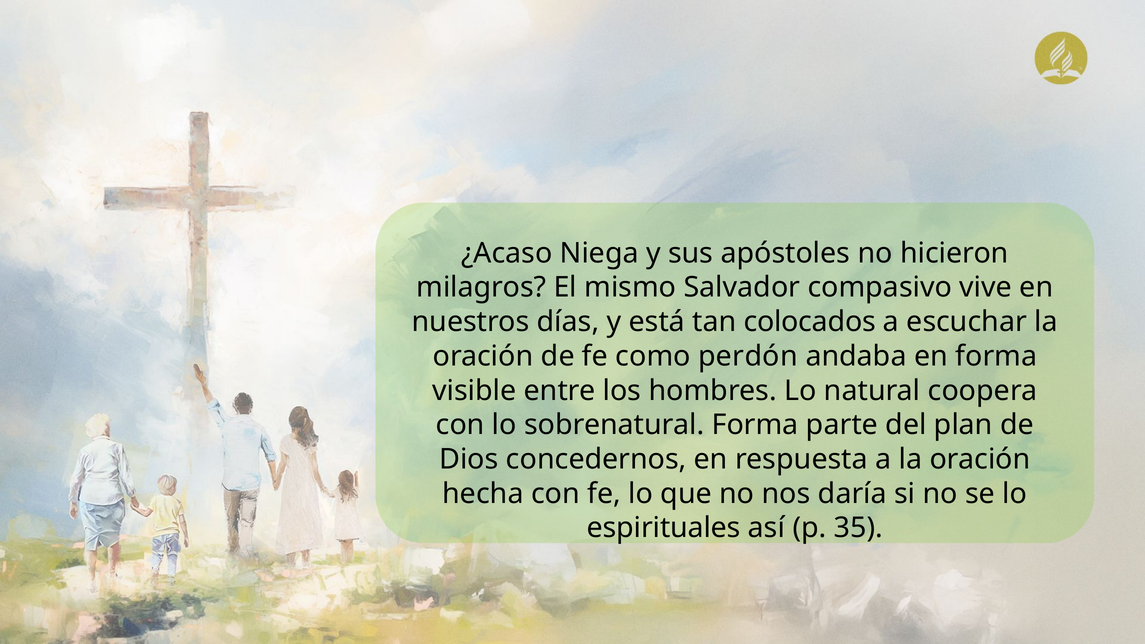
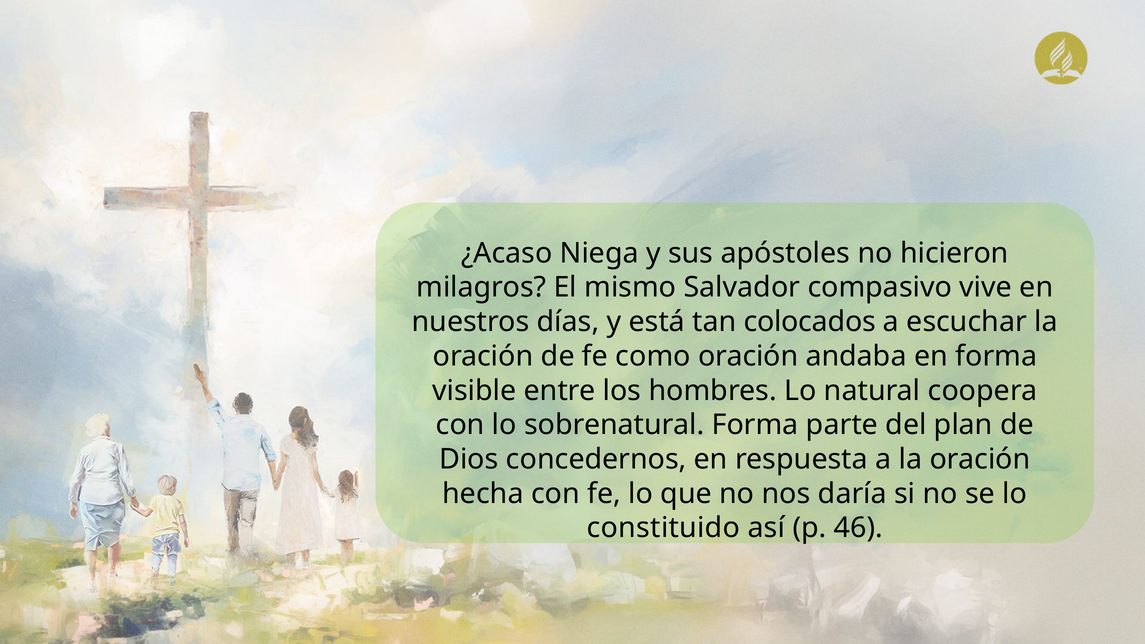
como perdón: perdón -> oración
espirituales: espirituales -> constituido
35: 35 -> 46
